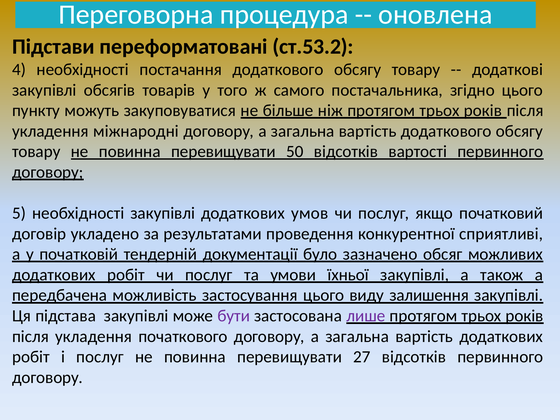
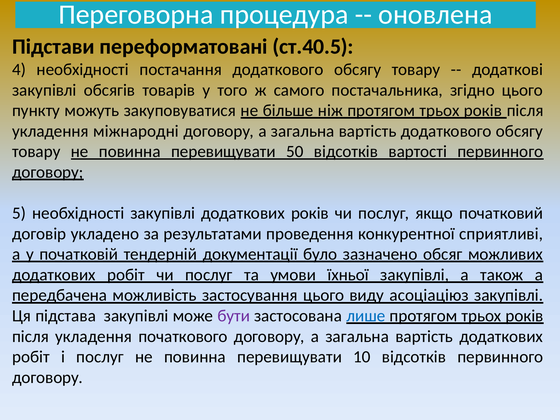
ст.53.2: ст.53.2 -> ст.40.5
додаткових умов: умов -> років
залишення: залишення -> асоціаціюз
лише colour: purple -> blue
27: 27 -> 10
